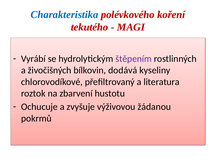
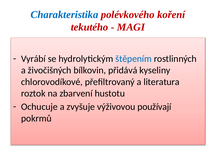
štěpením colour: purple -> blue
dodává: dodává -> přidává
žádanou: žádanou -> používají
